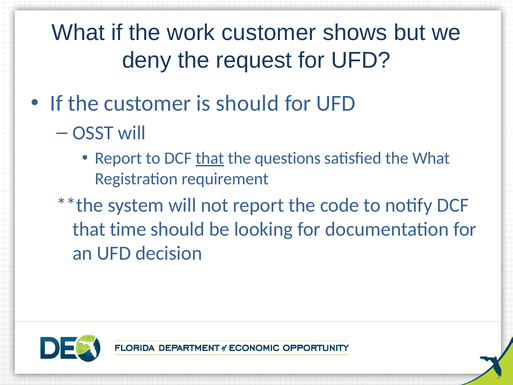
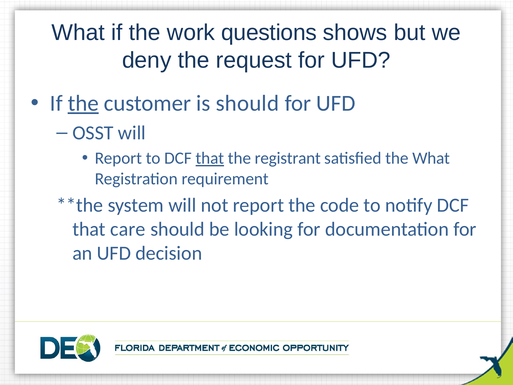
work customer: customer -> questions
the at (83, 103) underline: none -> present
questions: questions -> registrant
time: time -> care
